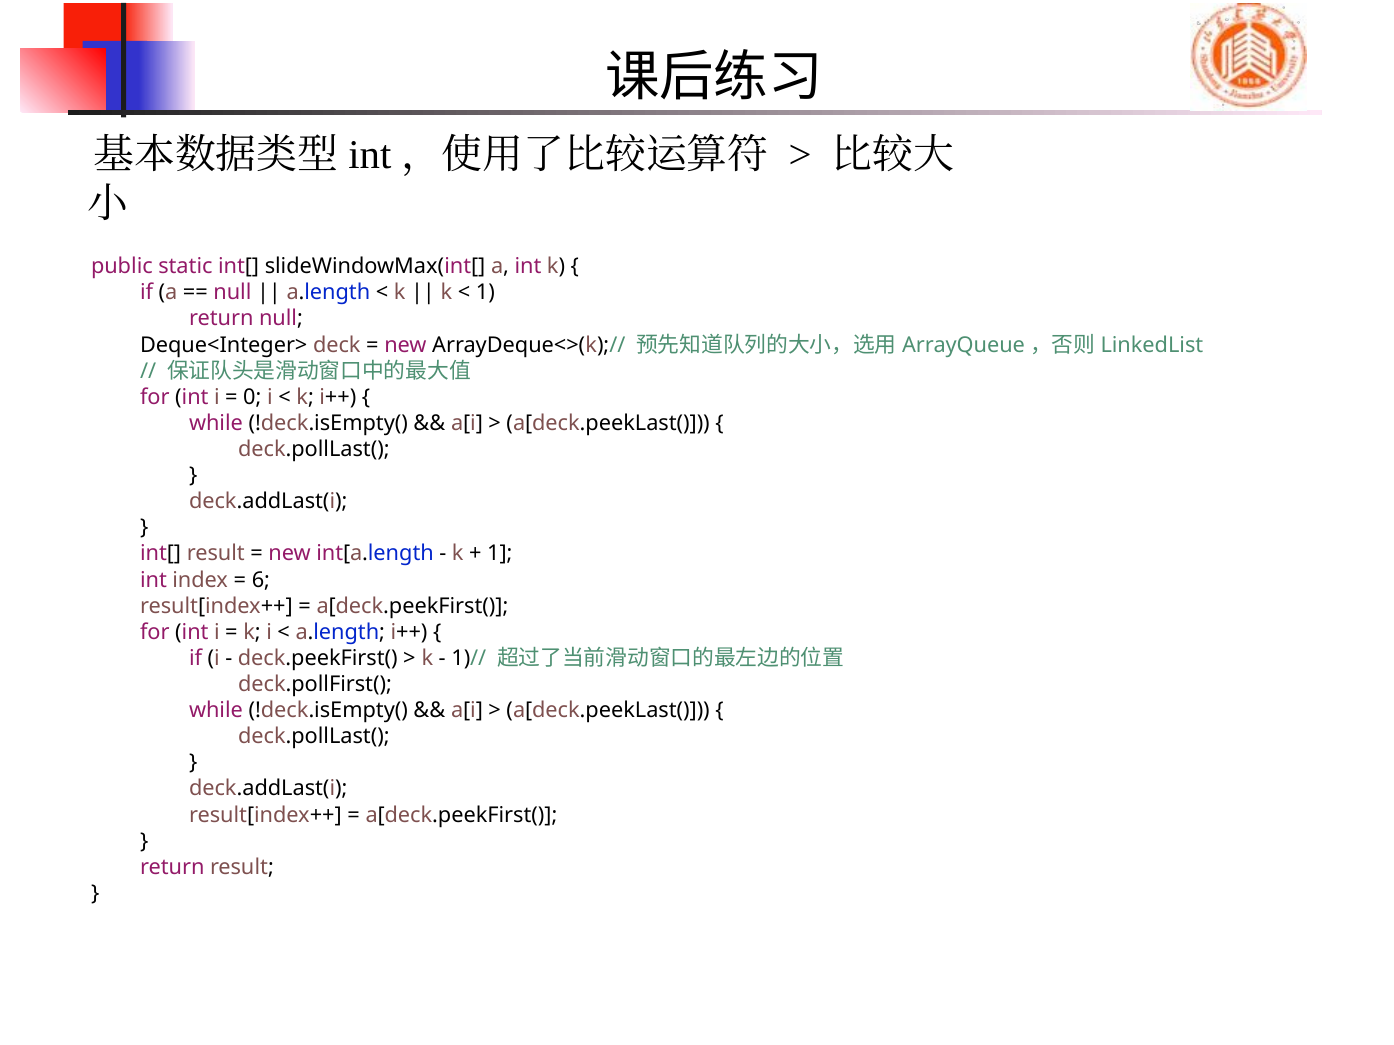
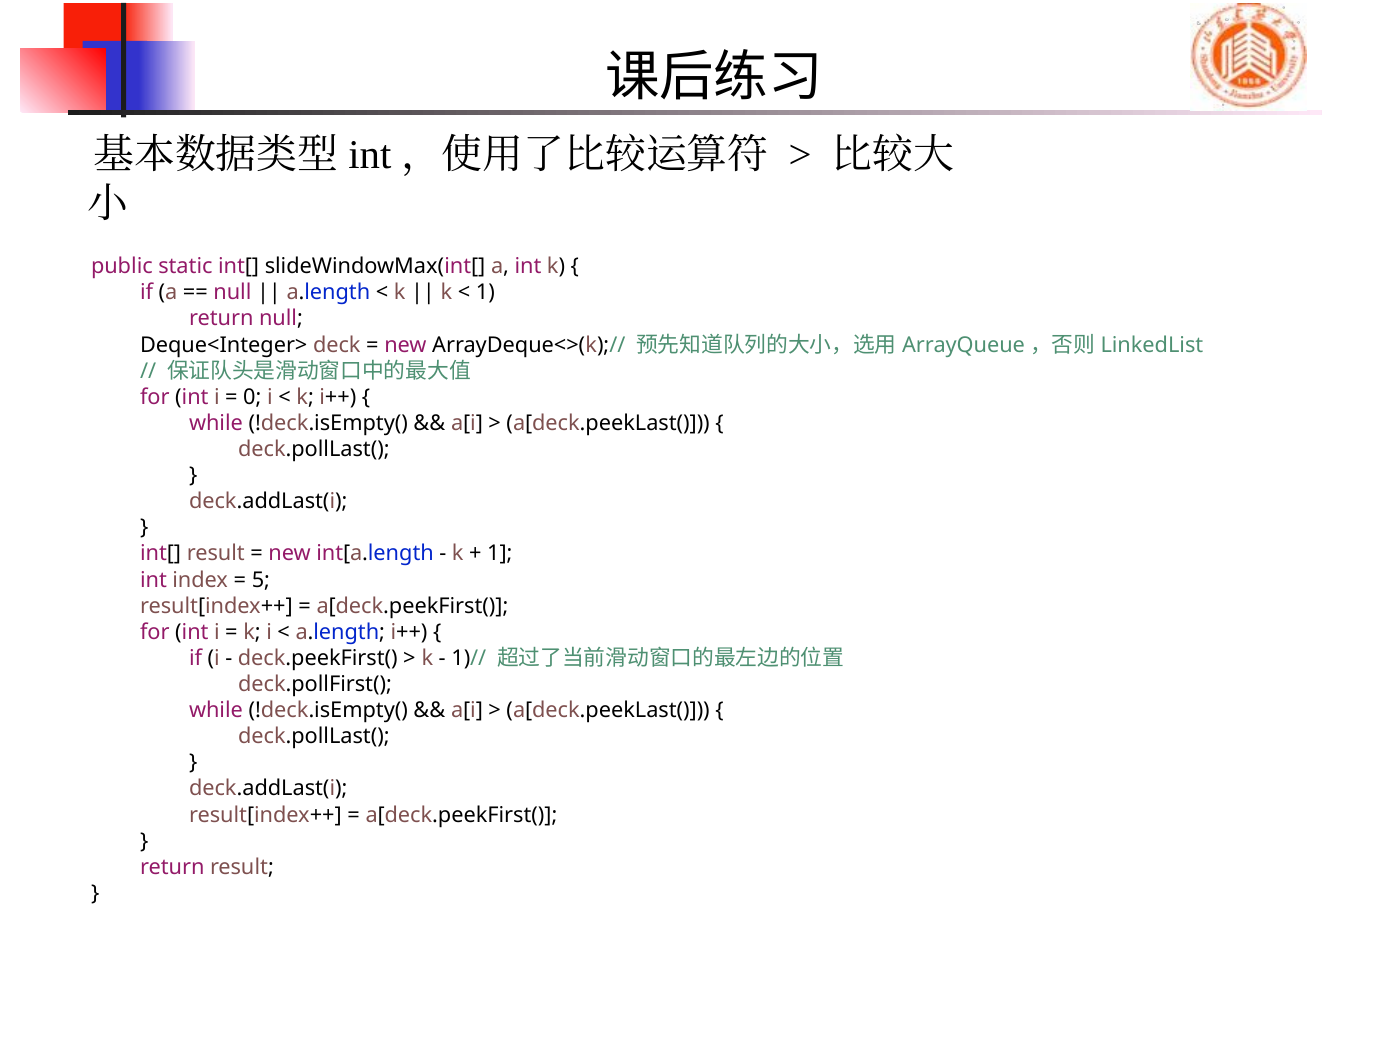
6: 6 -> 5
